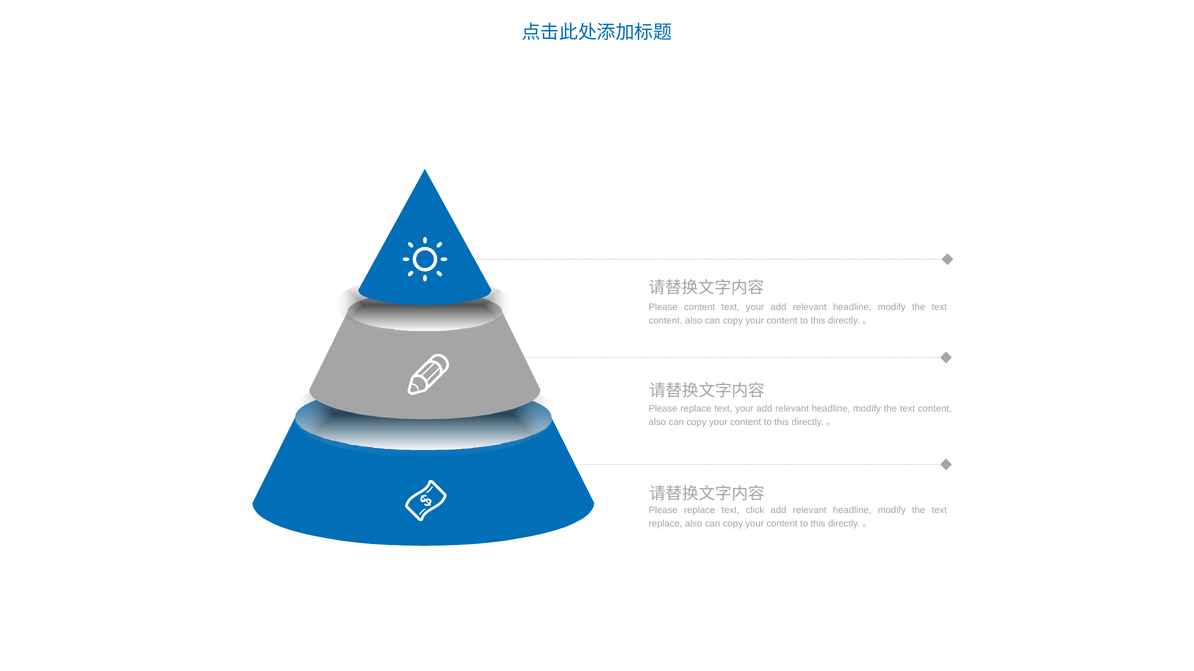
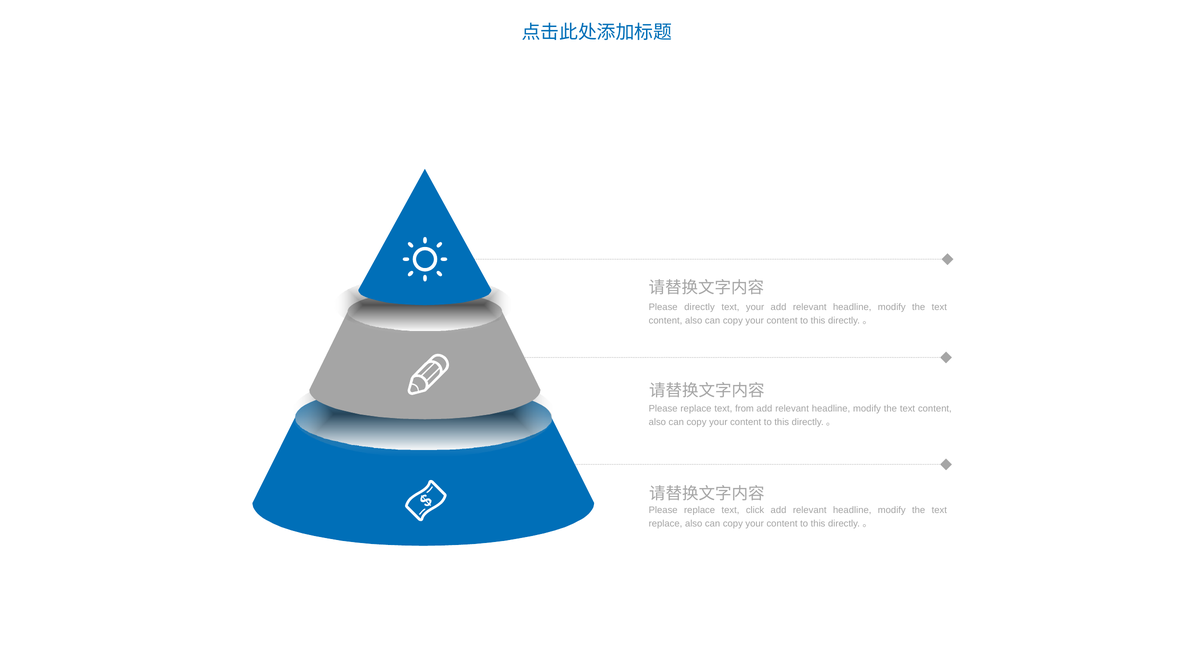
Please content: content -> directly
replace text your: your -> from
